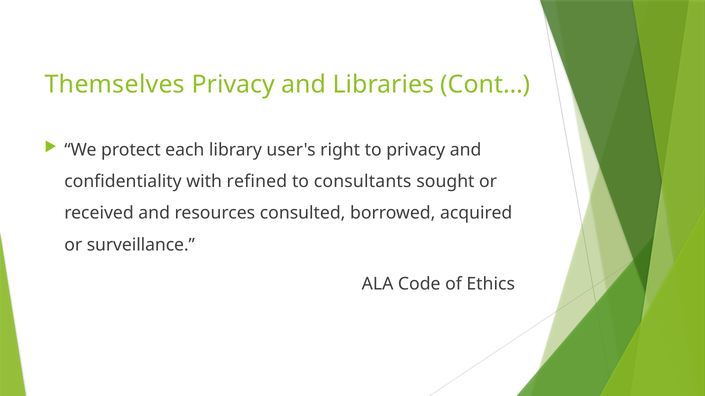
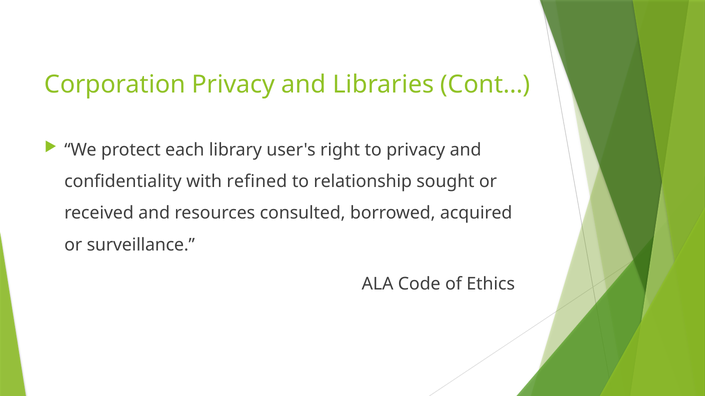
Themselves: Themselves -> Corporation
consultants: consultants -> relationship
